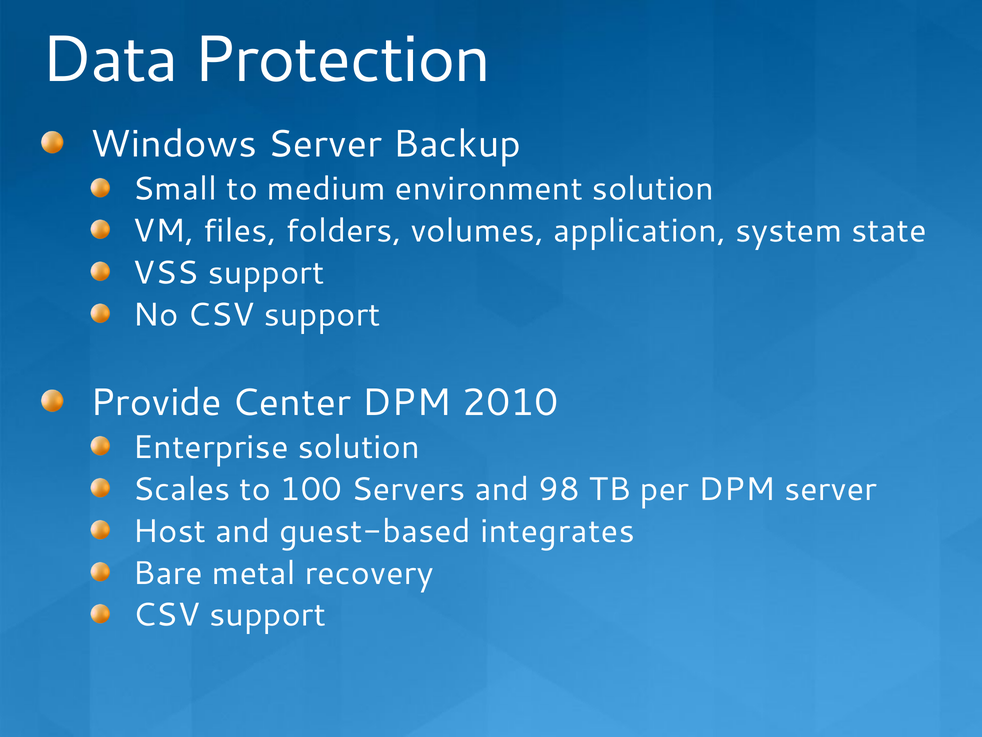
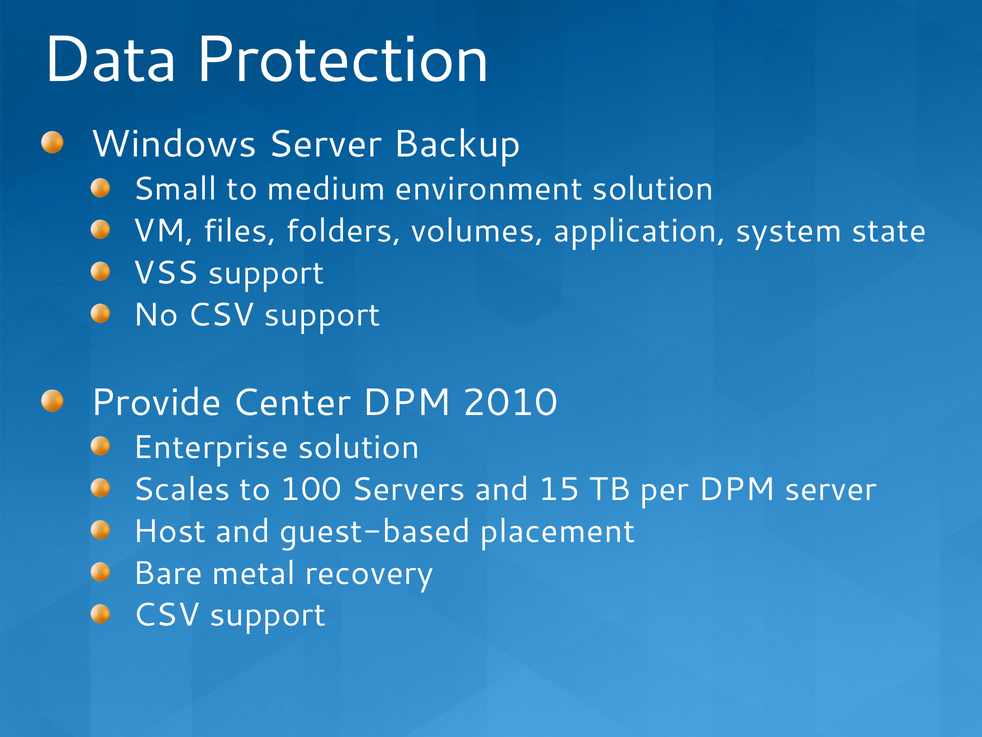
98: 98 -> 15
integrates: integrates -> placement
